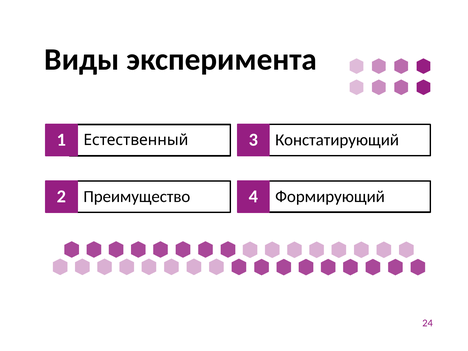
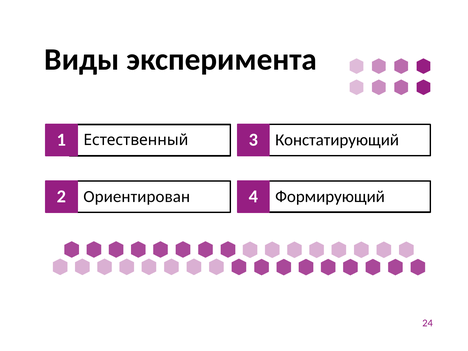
Преимущество: Преимущество -> Ориентирован
